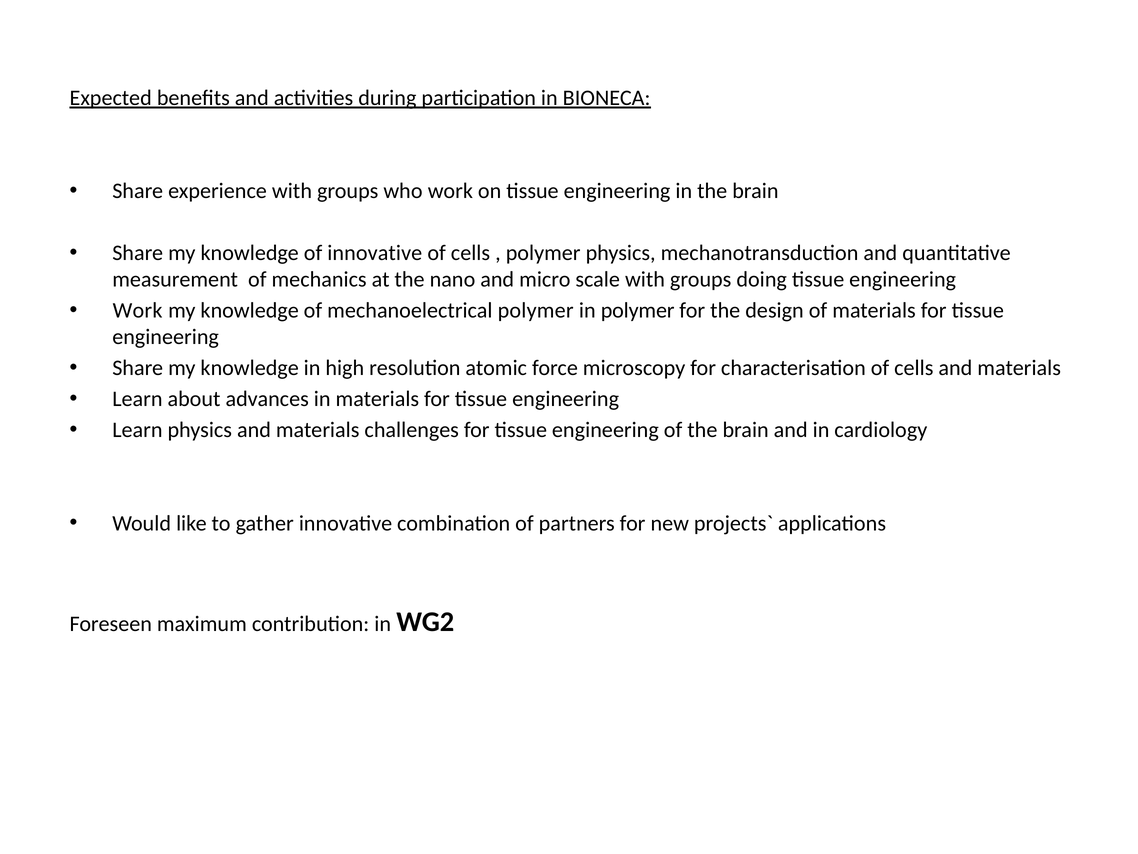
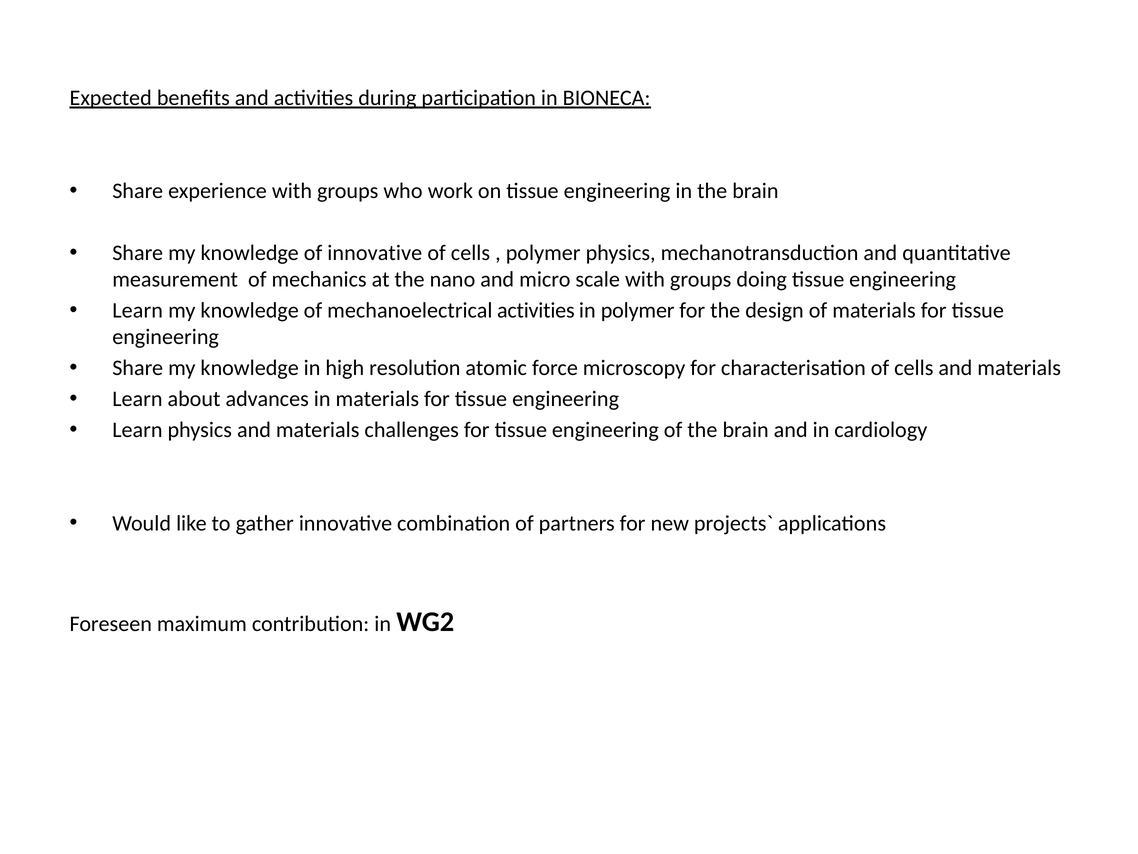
Work at (138, 310): Work -> Learn
mechanoelectrical polymer: polymer -> activities
